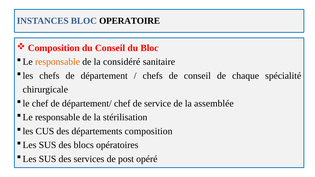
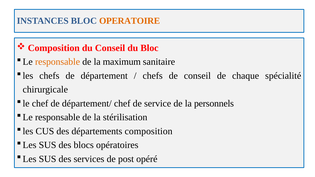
OPERATOIRE colour: black -> orange
considéré: considéré -> maximum
assemblée: assemblée -> personnels
